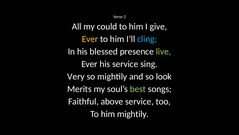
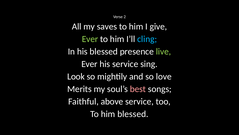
could: could -> saves
Ever at (90, 39) colour: yellow -> light green
Very: Very -> Look
look: look -> love
best colour: light green -> pink
him mightily: mightily -> blessed
